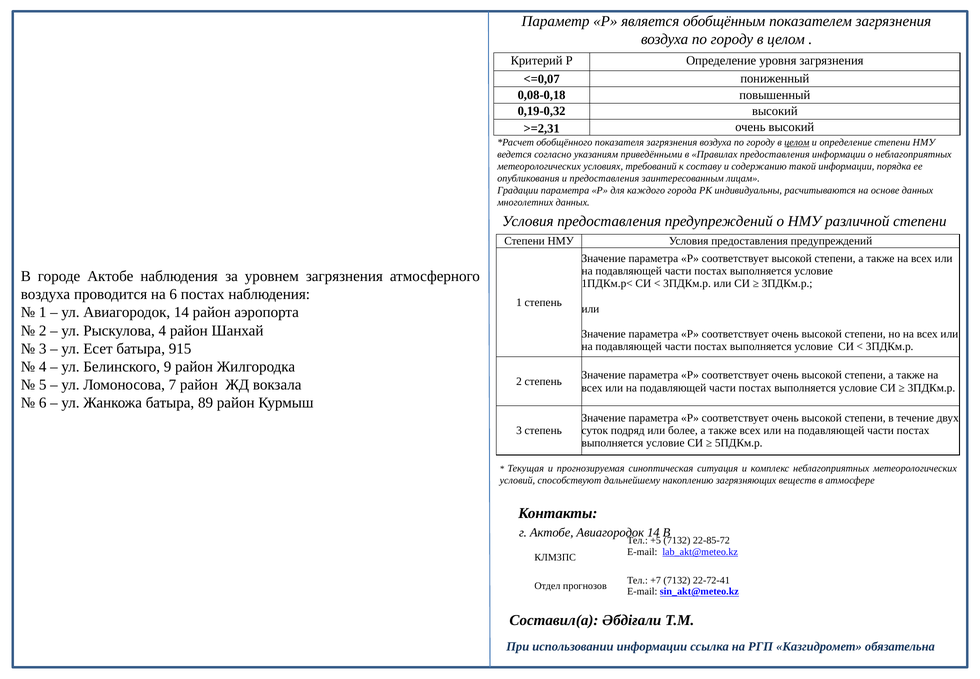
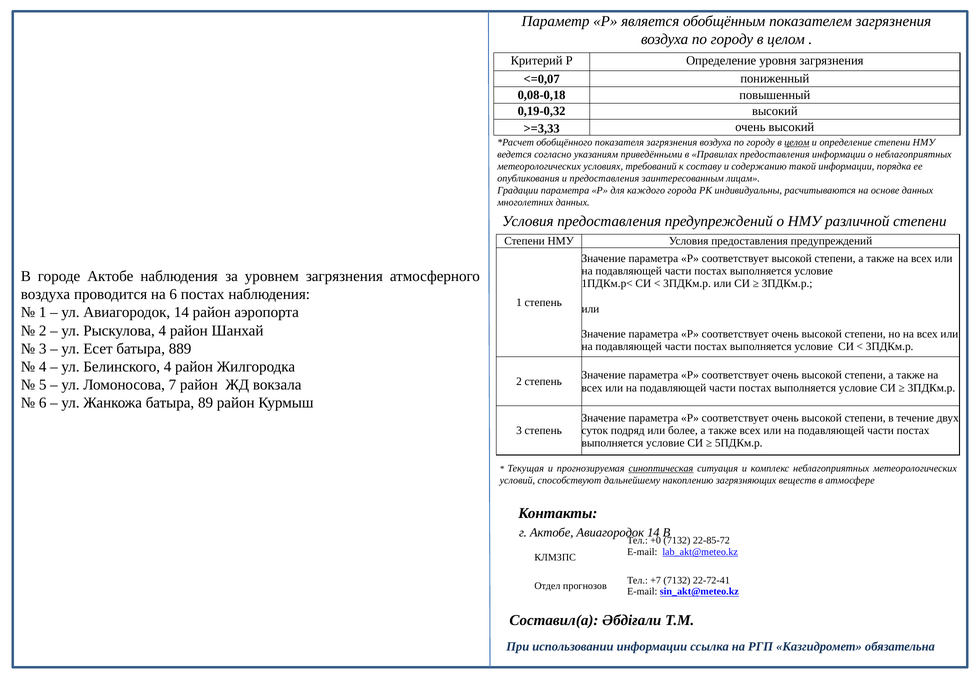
>=2,31: >=2,31 -> >=3,33
915: 915 -> 889
Белинского 9: 9 -> 4
синоптическая underline: none -> present
+5: +5 -> +0
